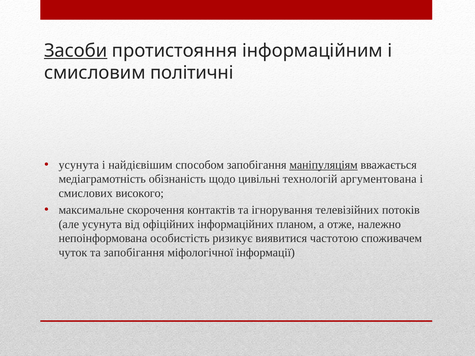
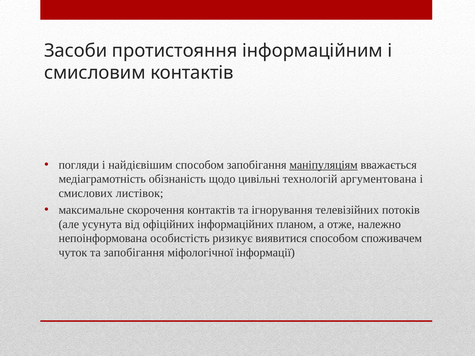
Засоби underline: present -> none
смисловим політичні: політичні -> контактів
усунута at (79, 165): усунута -> погляди
високого: високого -> листівок
виявитися частотою: частотою -> способом
